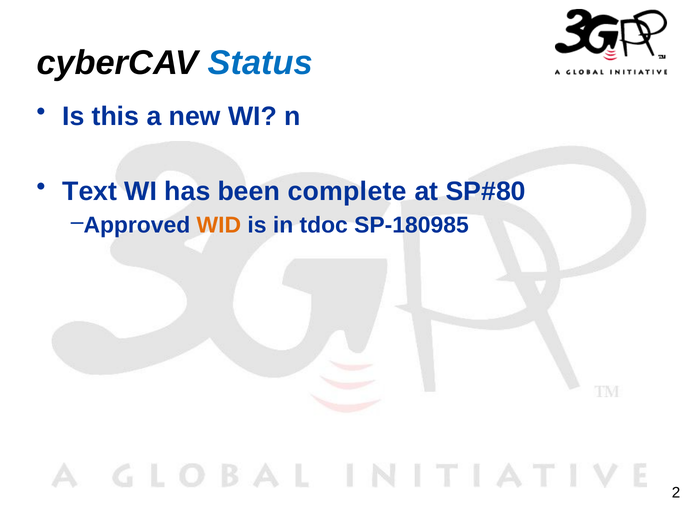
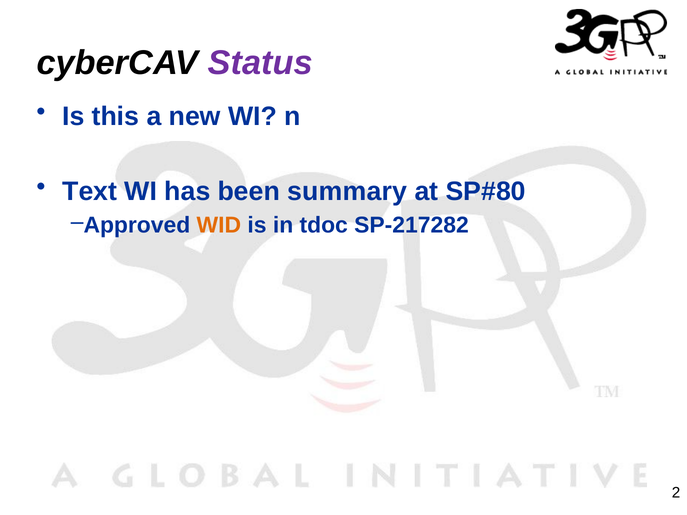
Status colour: blue -> purple
complete: complete -> summary
SP-180985: SP-180985 -> SP-217282
